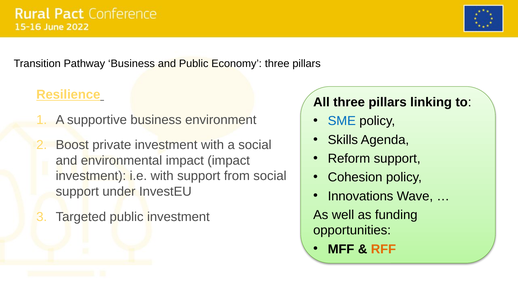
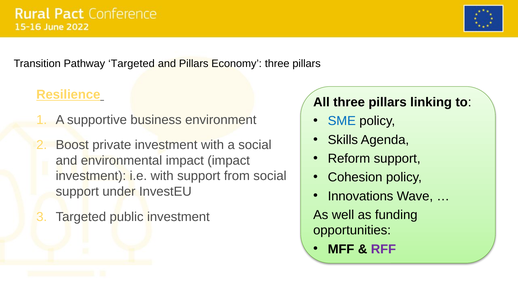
Pathway Business: Business -> Targeted
and Public: Public -> Pillars
RFF colour: orange -> purple
